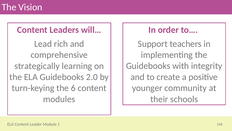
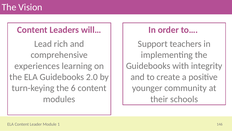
strategically: strategically -> experiences
